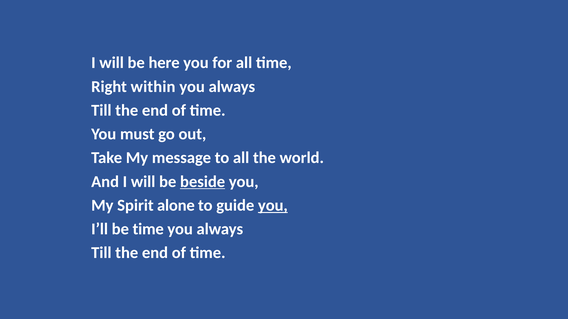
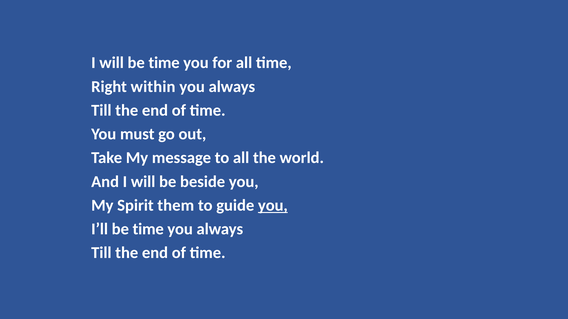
will be here: here -> time
beside underline: present -> none
alone: alone -> them
